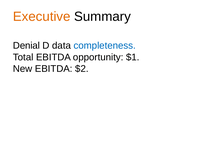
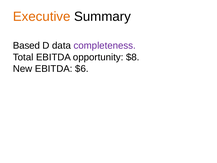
Denial: Denial -> Based
completeness colour: blue -> purple
$1: $1 -> $8
$2: $2 -> $6
